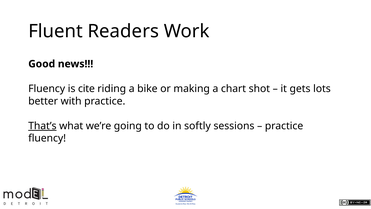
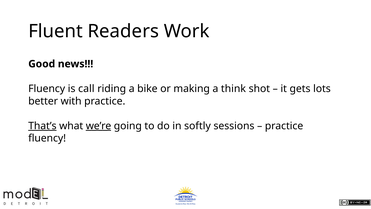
cite: cite -> call
chart: chart -> think
we’re underline: none -> present
